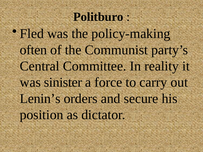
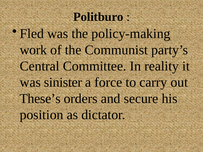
often: often -> work
Lenin’s: Lenin’s -> These’s
